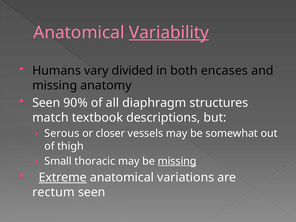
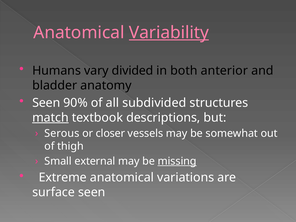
encases: encases -> anterior
missing at (55, 85): missing -> bladder
diaphragm: diaphragm -> subdivided
match underline: none -> present
thoracic: thoracic -> external
Extreme underline: present -> none
rectum: rectum -> surface
